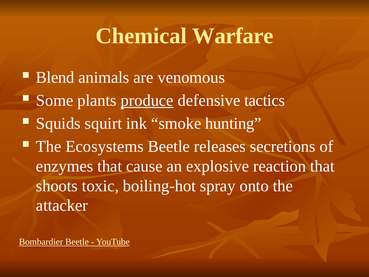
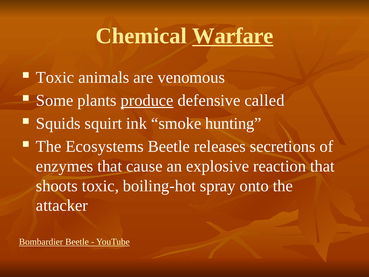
Warfare underline: none -> present
Blend at (55, 77): Blend -> Toxic
tactics: tactics -> called
